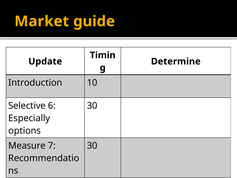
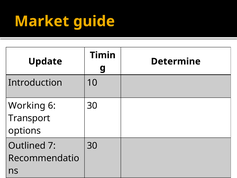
Selective: Selective -> Working
Especially: Especially -> Transport
Measure: Measure -> Outlined
